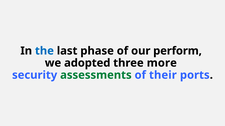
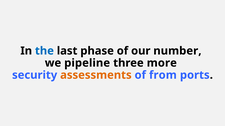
perform: perform -> number
adopted: adopted -> pipeline
assessments colour: green -> orange
their: their -> from
